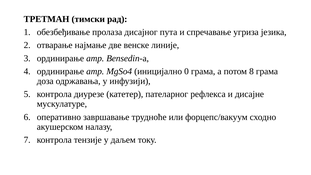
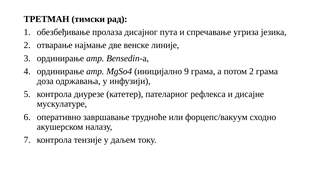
0: 0 -> 9
потом 8: 8 -> 2
